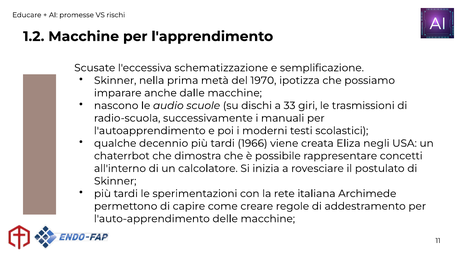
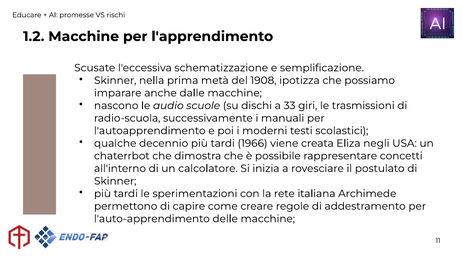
1970: 1970 -> 1908
